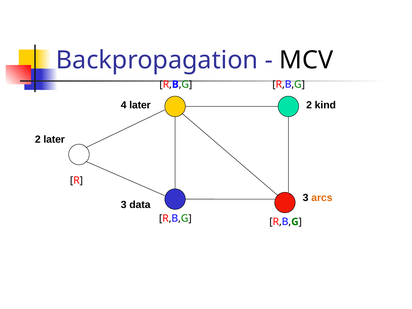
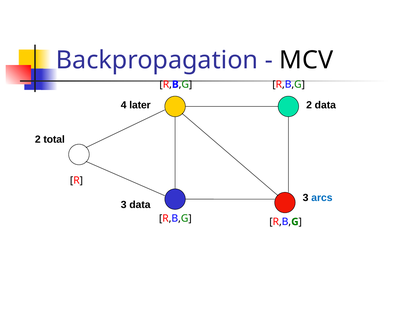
2 kind: kind -> data
2 later: later -> total
arcs colour: orange -> blue
